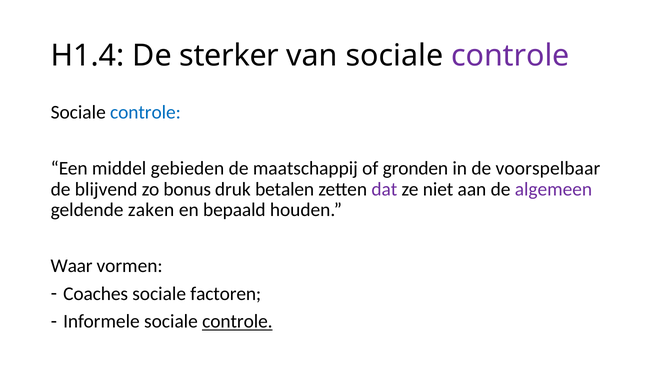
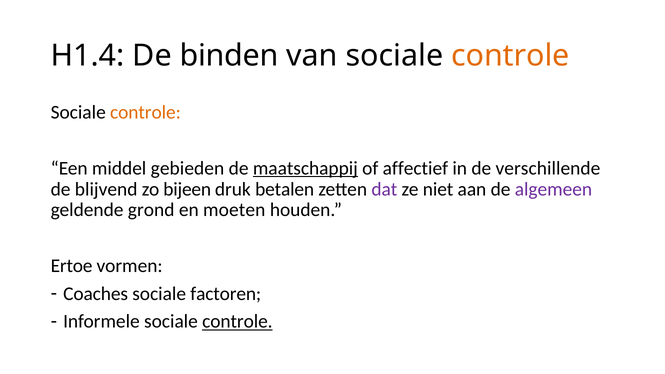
sterker: sterker -> binden
controle at (510, 56) colour: purple -> orange
controle at (145, 112) colour: blue -> orange
maatschappij underline: none -> present
gronden: gronden -> affectief
voorspelbaar: voorspelbaar -> verschillende
bonus: bonus -> bijeen
zaken: zaken -> grond
bepaald: bepaald -> moeten
Waar: Waar -> Ertoe
